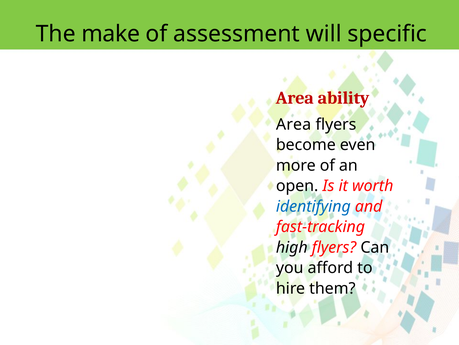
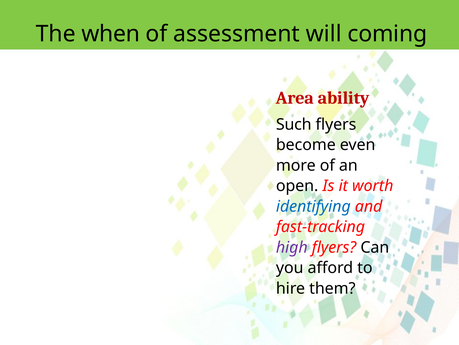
make: make -> when
specific: specific -> coming
Area at (294, 124): Area -> Such
high colour: black -> purple
